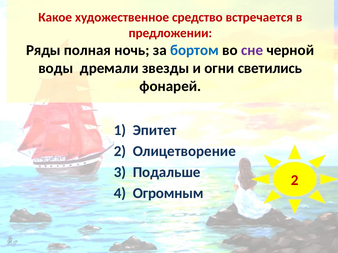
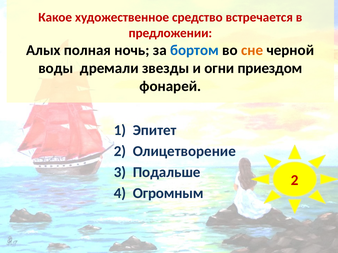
Ряды: Ряды -> Алых
сне colour: purple -> orange
светились: светились -> приездом
